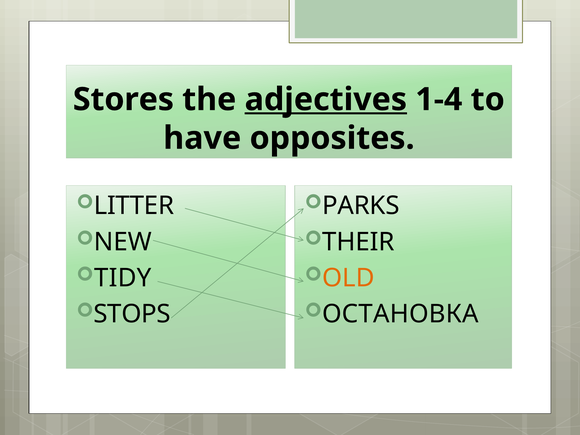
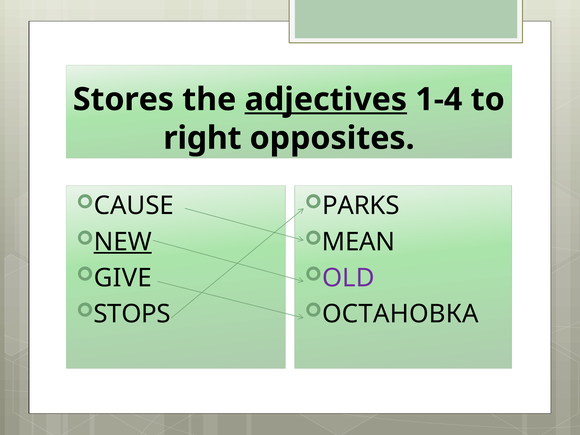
have: have -> right
LITTER: LITTER -> CAUSE
NEW underline: none -> present
THEIR: THEIR -> MEAN
TIDY: TIDY -> GIVE
OLD colour: orange -> purple
